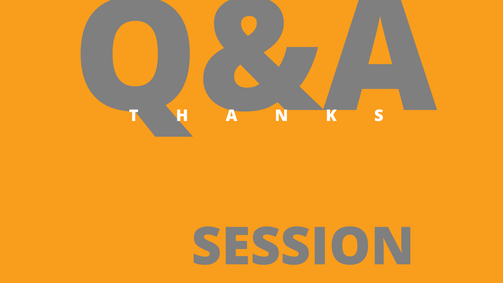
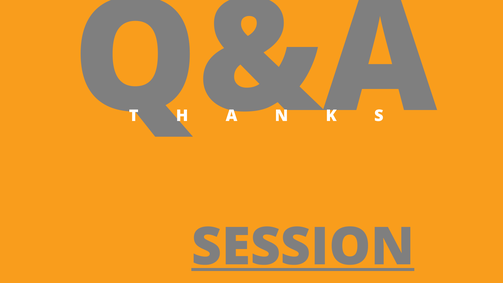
SESSION underline: none -> present
